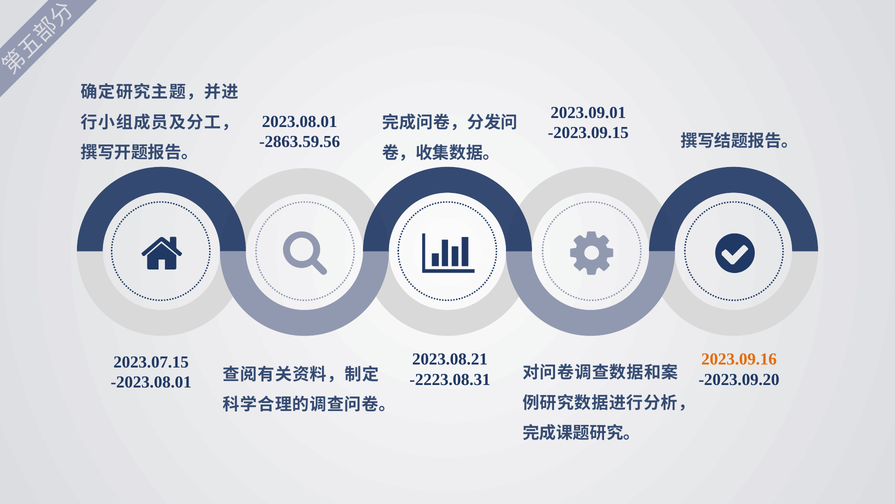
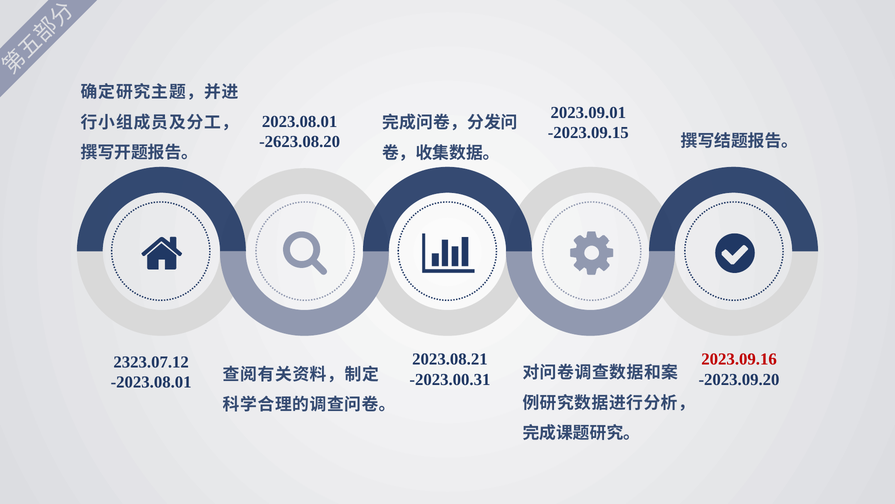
-2863.59.56: -2863.59.56 -> -2623.08.20
2023.09.16 colour: orange -> red
2023.07.15: 2023.07.15 -> 2323.07.12
-2223.08.31: -2223.08.31 -> -2023.00.31
